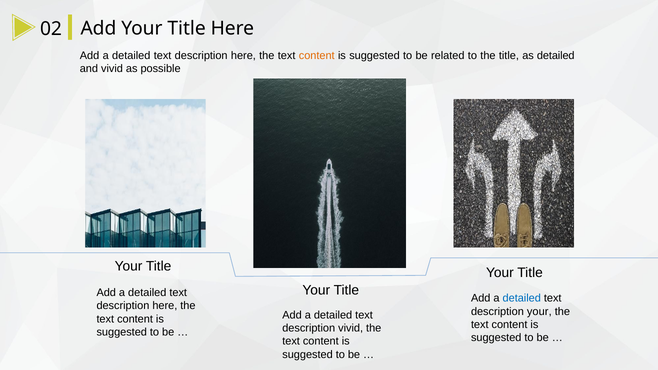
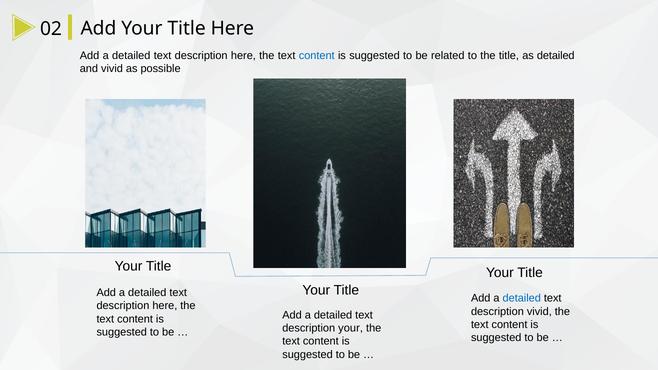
content at (317, 56) colour: orange -> blue
description your: your -> vivid
description vivid: vivid -> your
